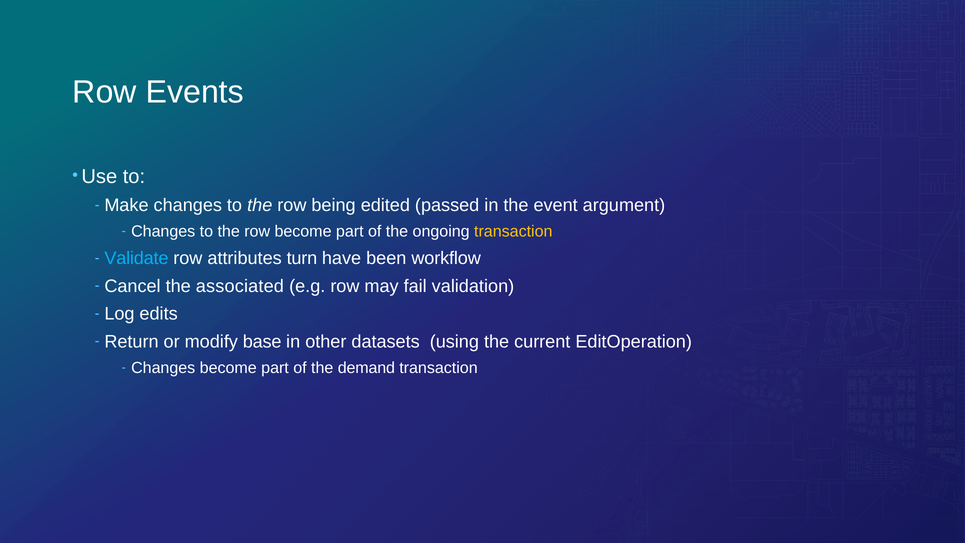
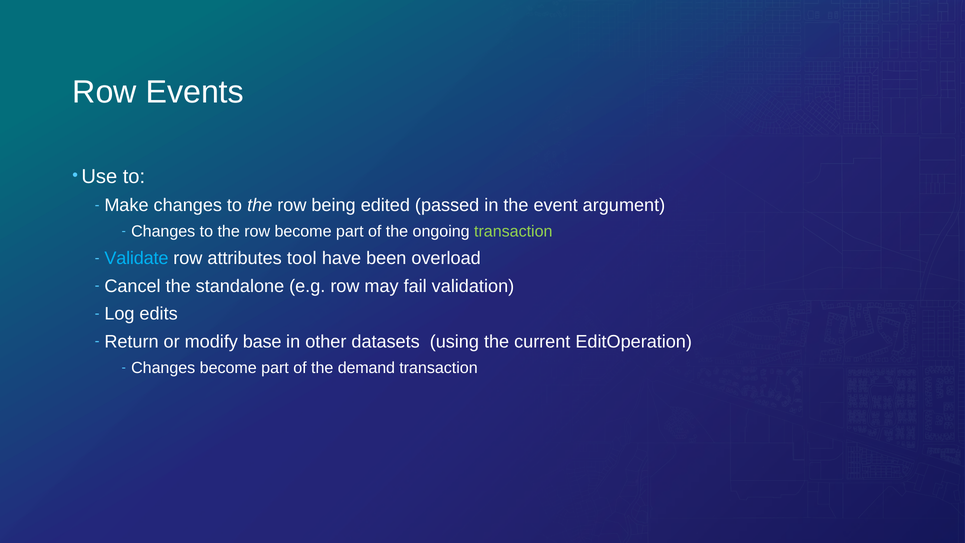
transaction at (513, 232) colour: yellow -> light green
turn: turn -> tool
workflow: workflow -> overload
associated: associated -> standalone
